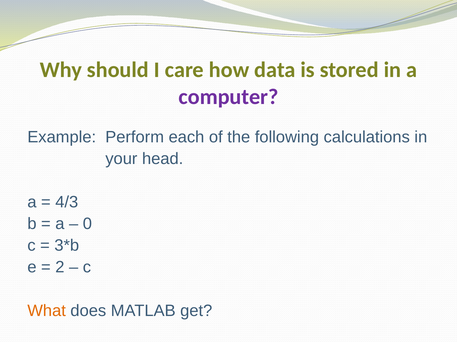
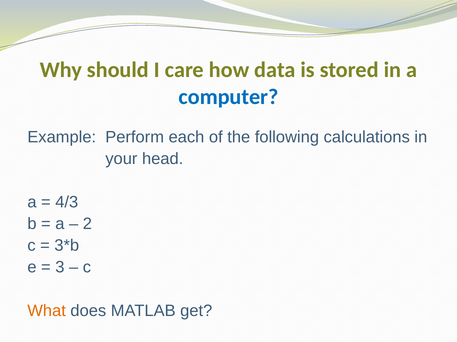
computer colour: purple -> blue
0: 0 -> 2
2: 2 -> 3
